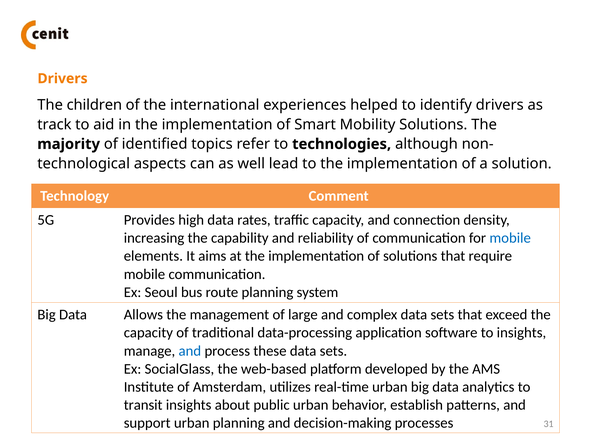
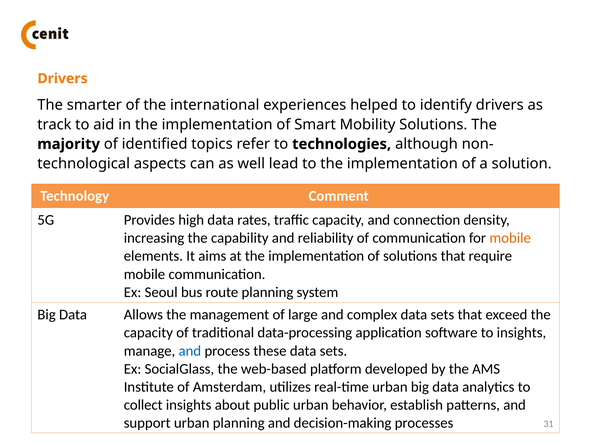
children: children -> smarter
mobile at (510, 238) colour: blue -> orange
transit: transit -> collect
